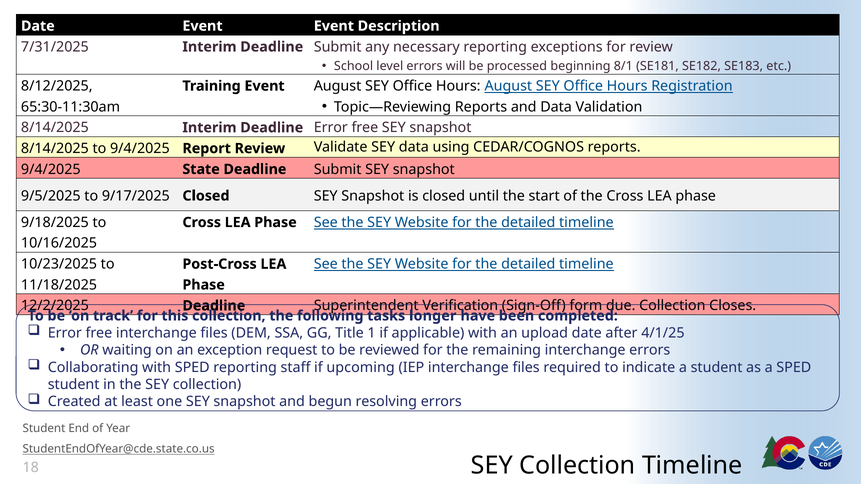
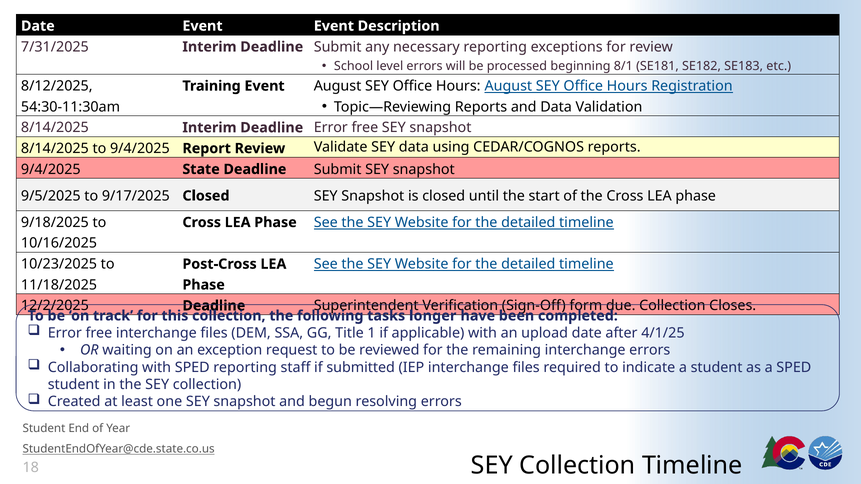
65:30-11:30am: 65:30-11:30am -> 54:30-11:30am
upcoming: upcoming -> submitted
